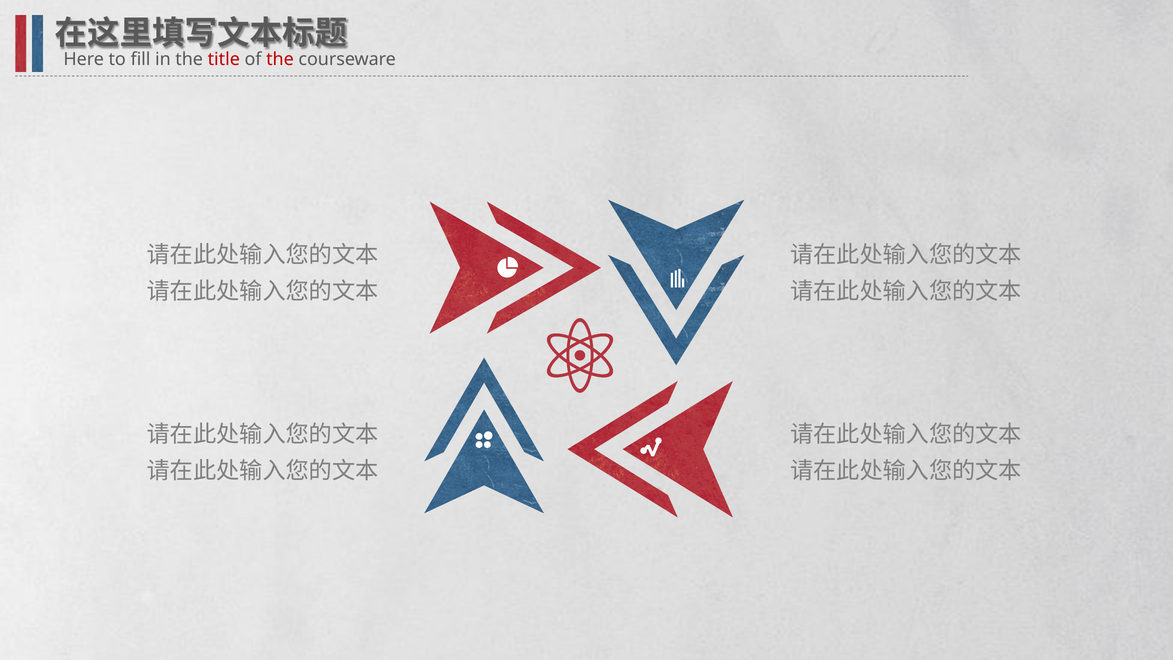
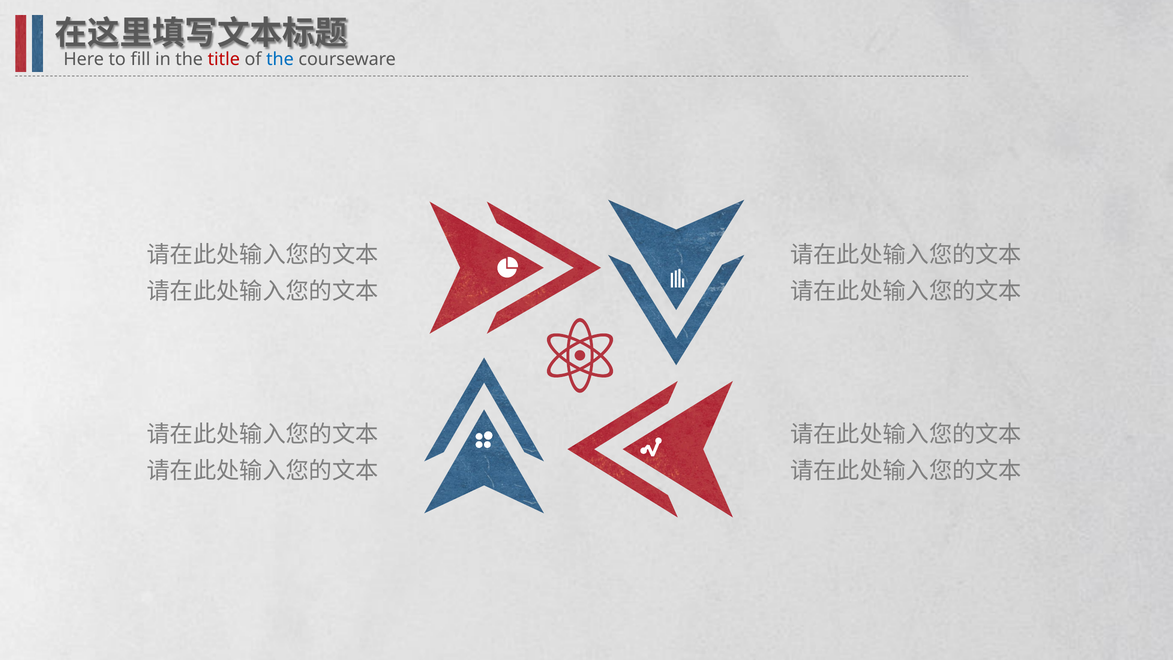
the at (280, 59) colour: red -> blue
